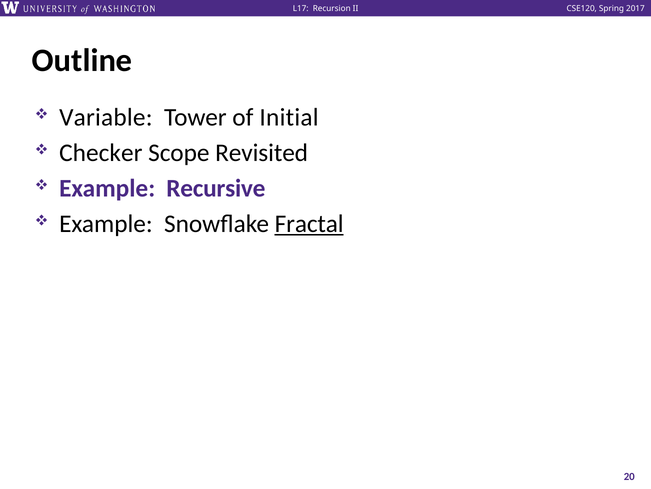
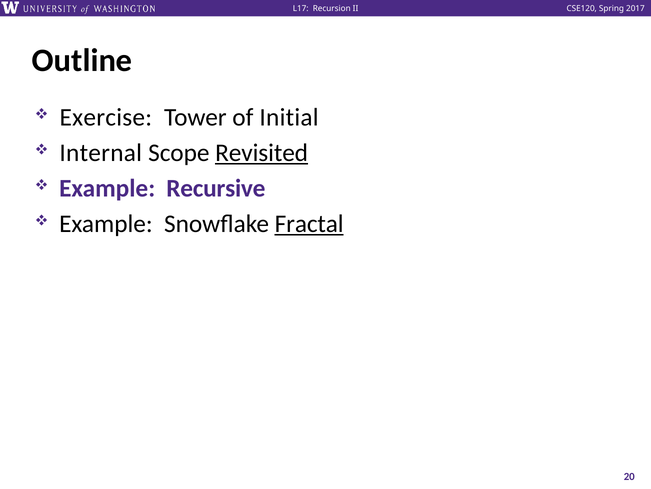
Variable: Variable -> Exercise
Checker: Checker -> Internal
Revisited underline: none -> present
